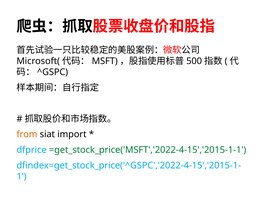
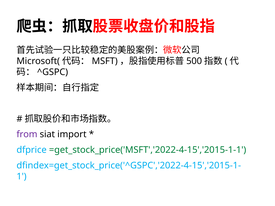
from colour: orange -> purple
